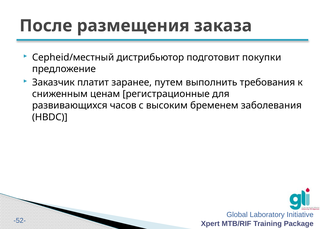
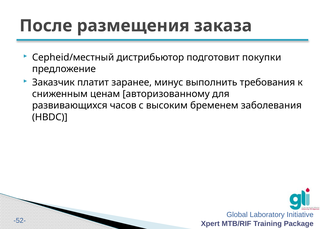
путем: путем -> минус
регистрационные: регистрационные -> авторизованному
